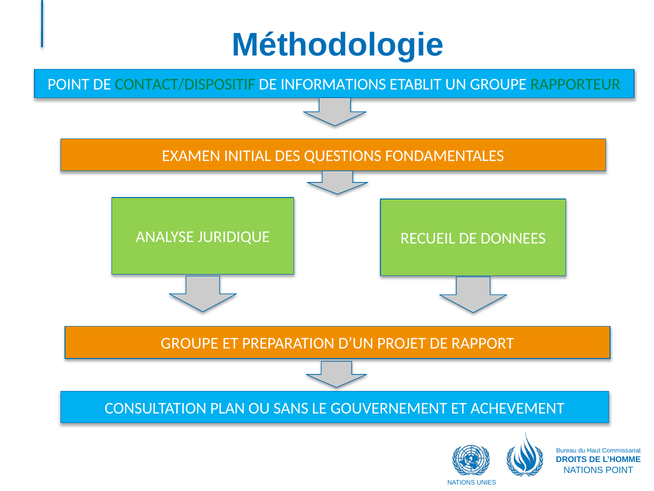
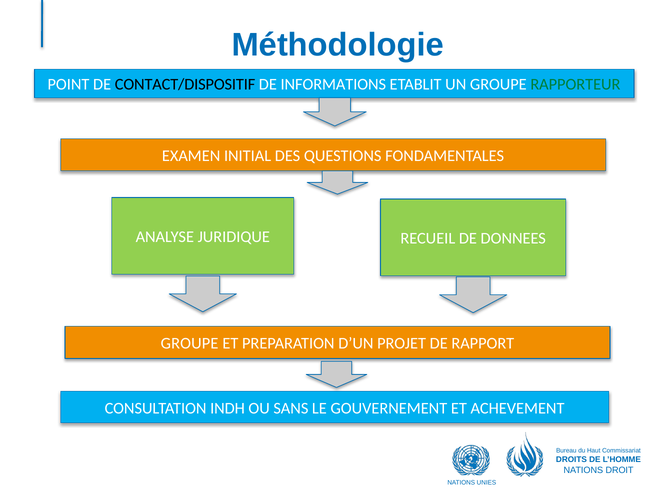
CONTACT/DISPOSITIF colour: green -> black
PLAN: PLAN -> INDH
NATIONS POINT: POINT -> DROIT
